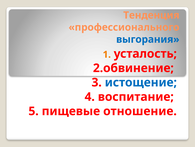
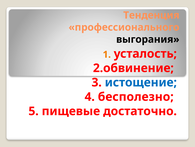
выгорания colour: blue -> black
воспитание: воспитание -> бесполезно
отношение: отношение -> достаточно
